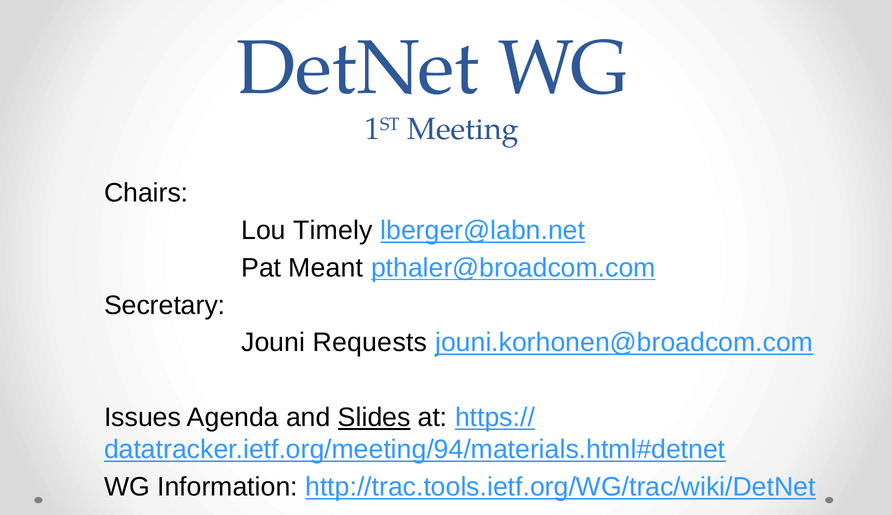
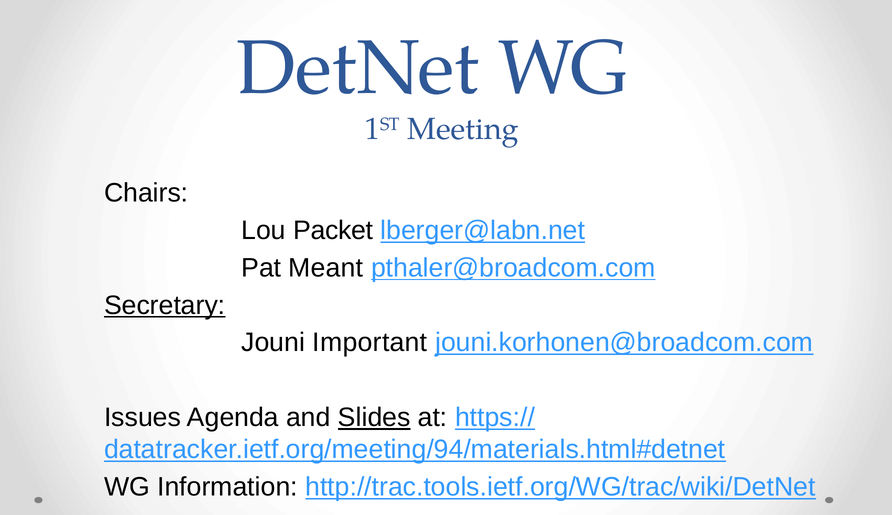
Timely: Timely -> Packet
Secretary underline: none -> present
Requests: Requests -> Important
